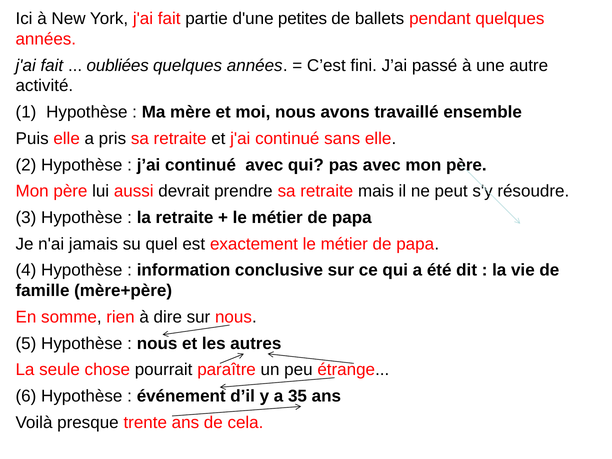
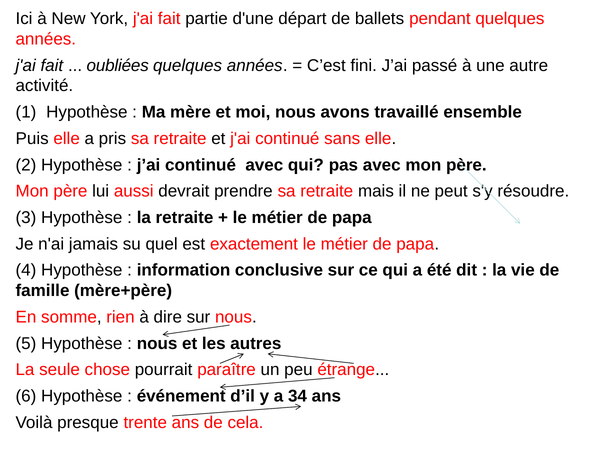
petites: petites -> départ
35: 35 -> 34
